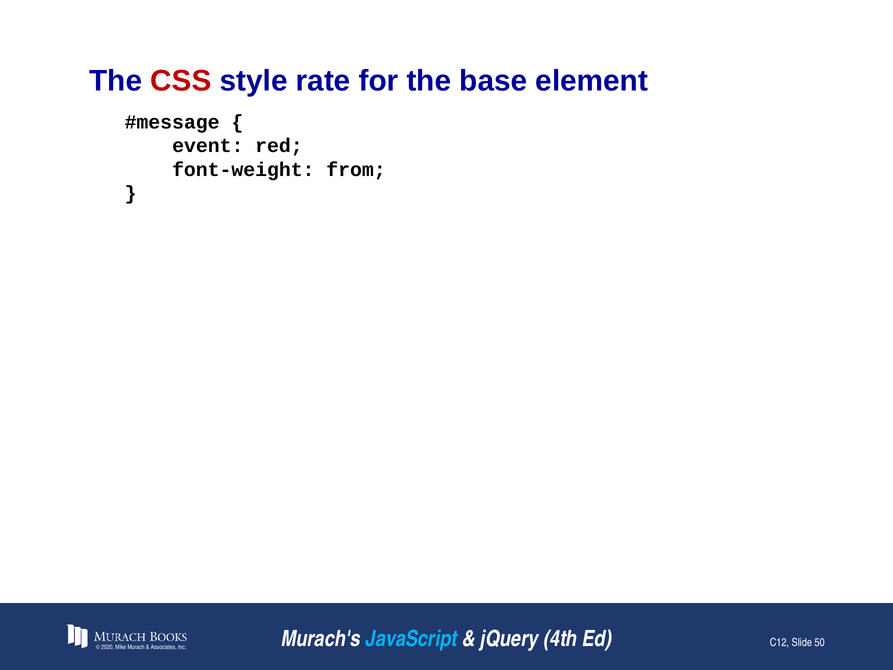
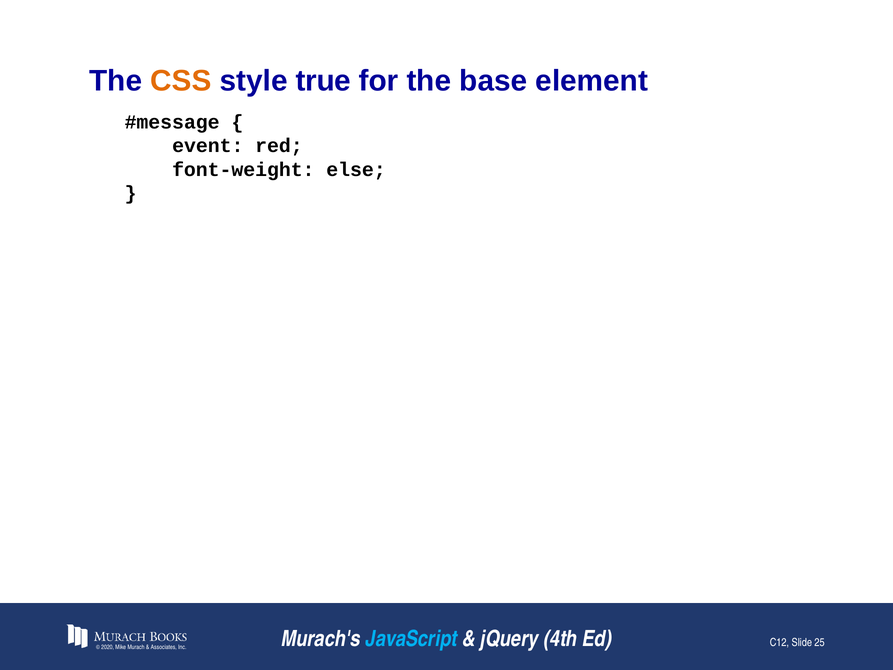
CSS colour: red -> orange
rate: rate -> true
from: from -> else
50: 50 -> 25
